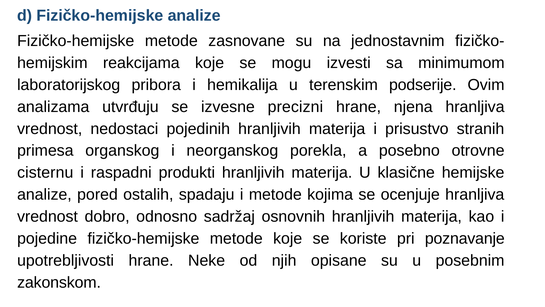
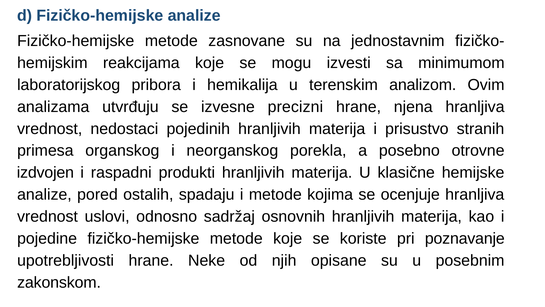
podserije: podserije -> analizom
cisternu: cisternu -> izdvojen
dobro: dobro -> uslovi
